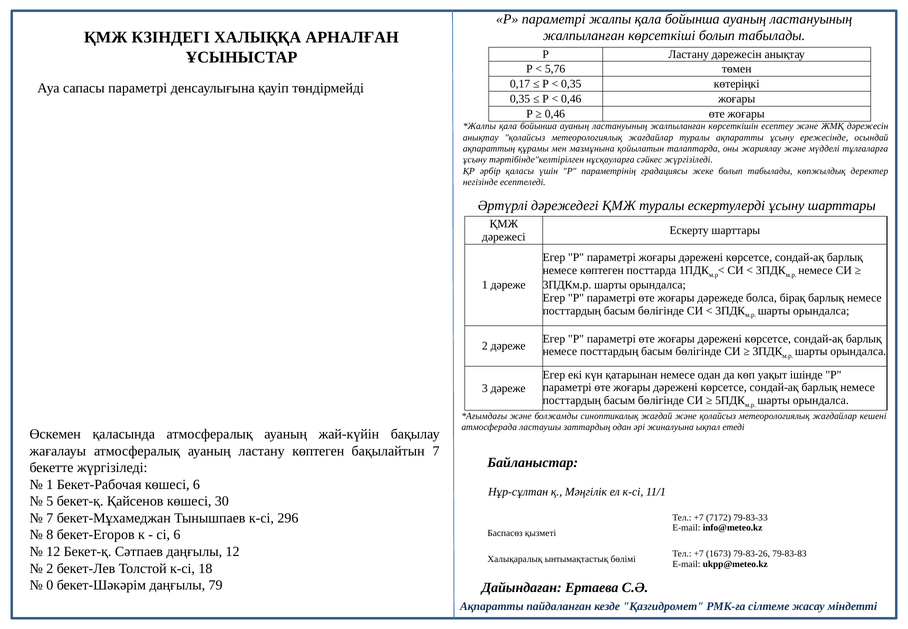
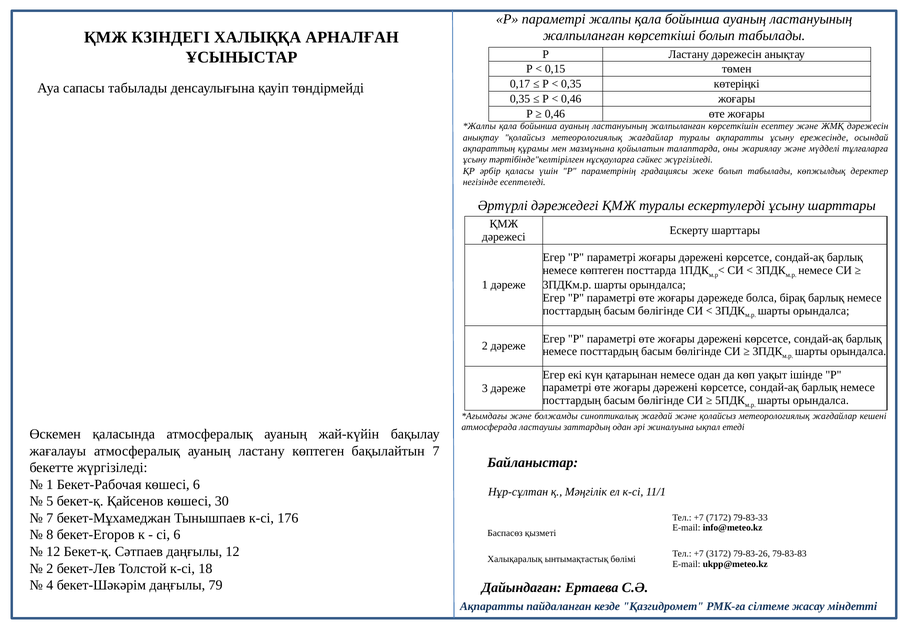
5,76: 5,76 -> 0,15
сапасы параметрі: параметрі -> табылады
296: 296 -> 176
1673: 1673 -> 3172
0: 0 -> 4
